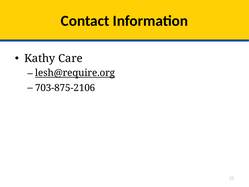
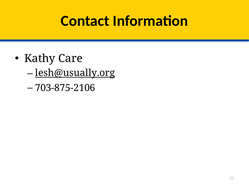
lesh@require.org: lesh@require.org -> lesh@usually.org
